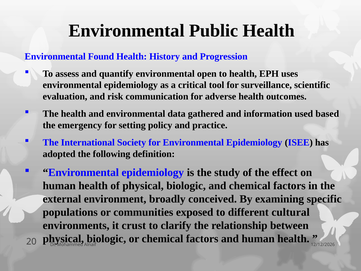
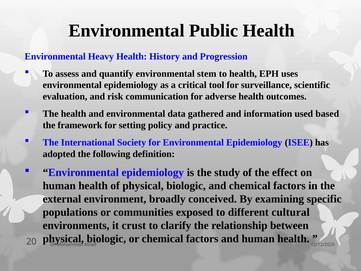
Found: Found -> Heavy
open: open -> stem
emergency: emergency -> framework
